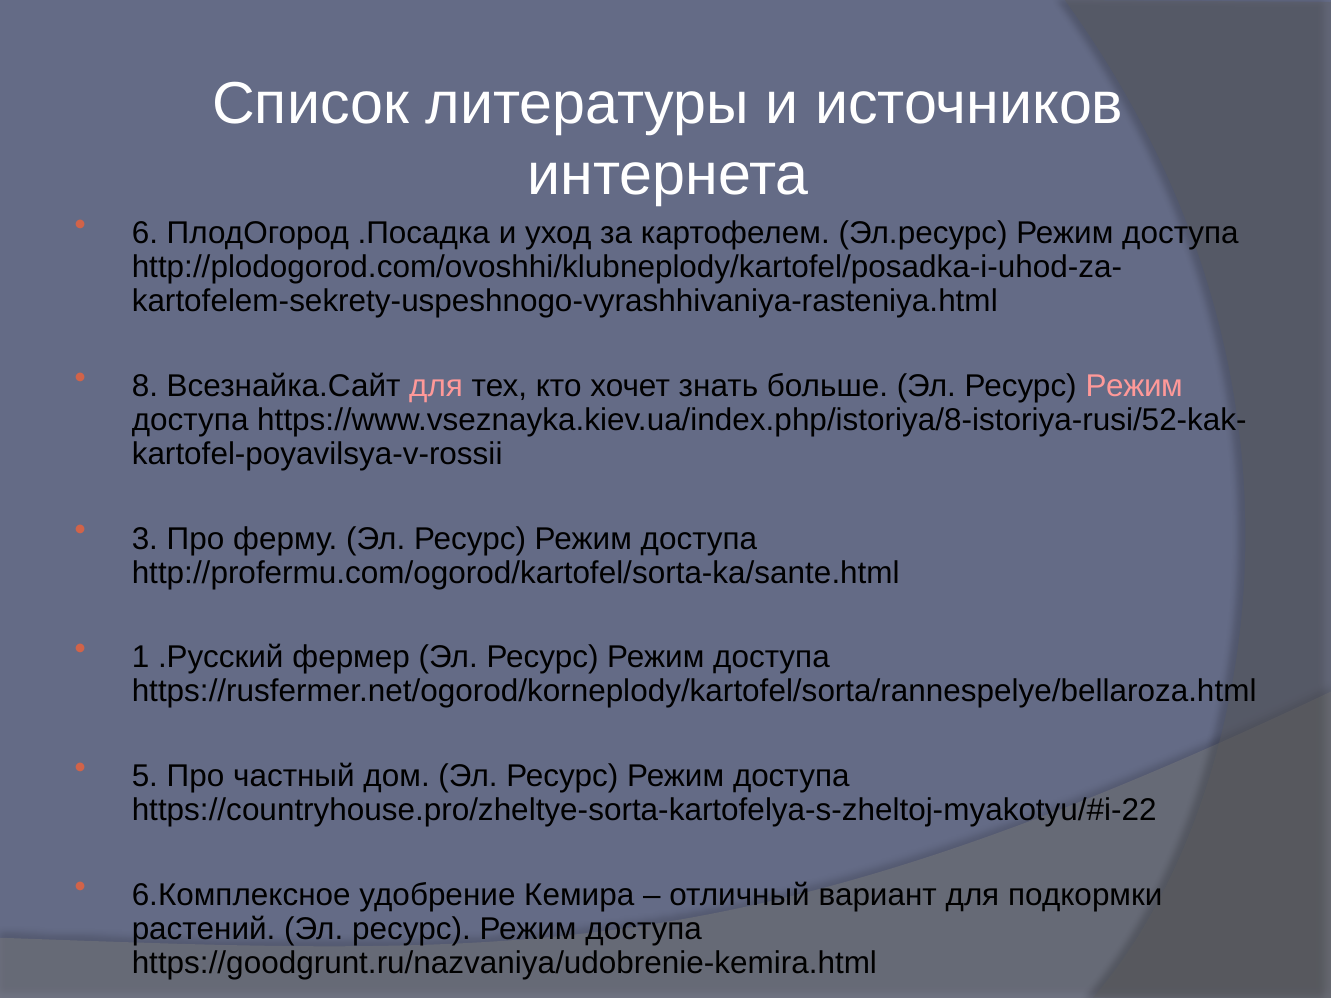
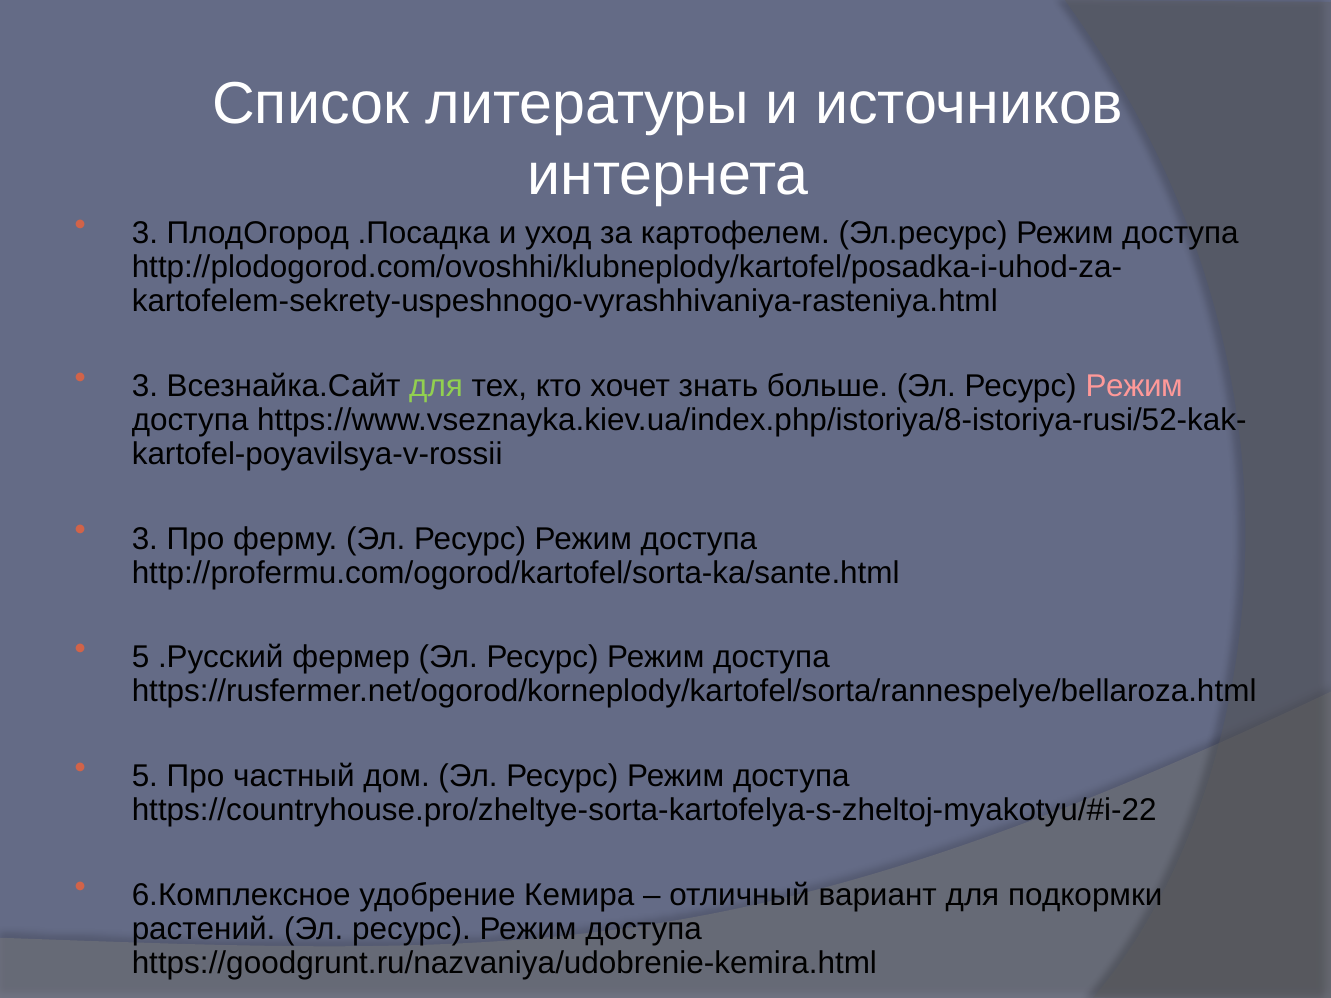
6 at (145, 233): 6 -> 3
8 at (145, 386): 8 -> 3
для at (436, 386) colour: pink -> light green
1 at (141, 658): 1 -> 5
